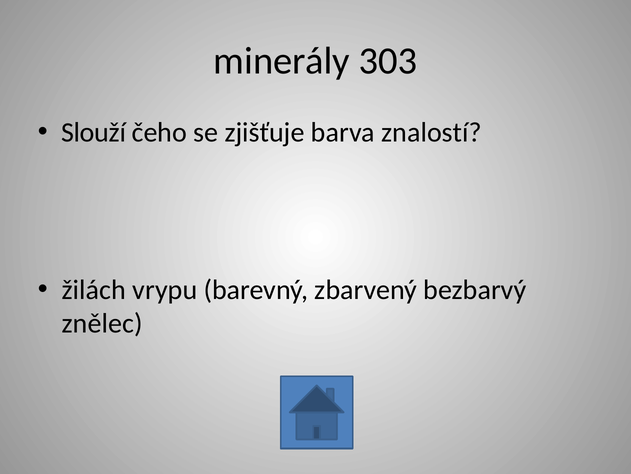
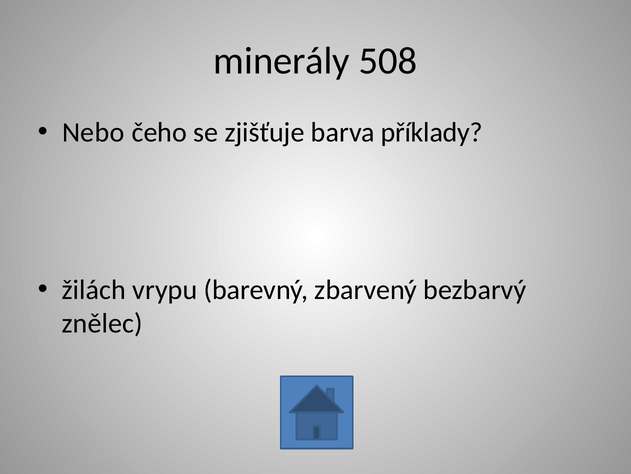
303: 303 -> 508
Slouží: Slouží -> Nebo
znalostí: znalostí -> příklady
